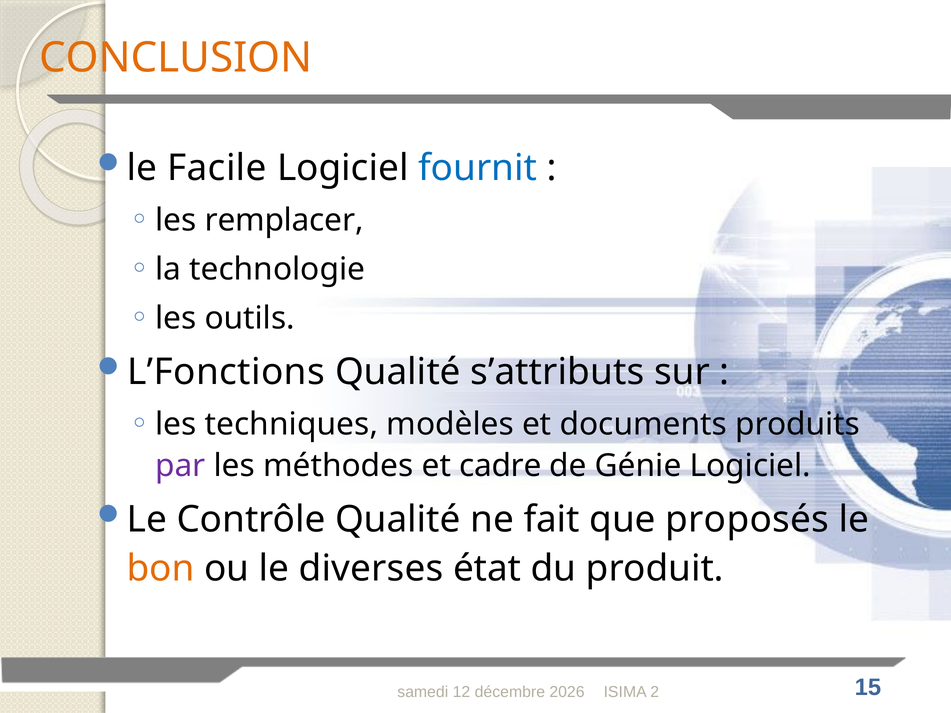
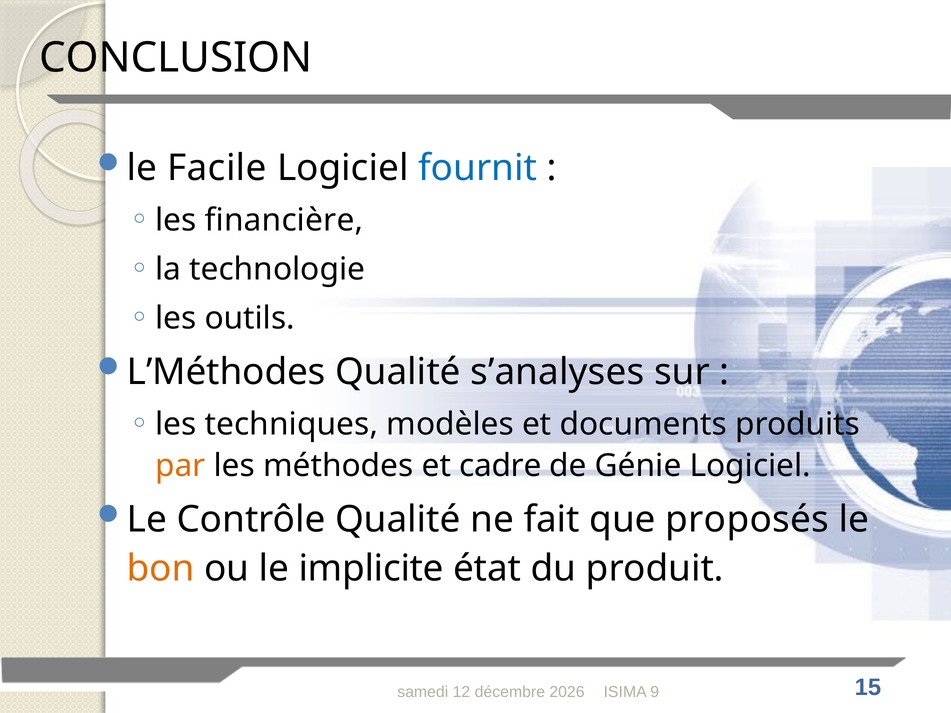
CONCLUSION colour: orange -> black
remplacer: remplacer -> financière
L’Fonctions: L’Fonctions -> L’Méthodes
s’attributs: s’attributs -> s’analyses
par colour: purple -> orange
diverses: diverses -> implicite
2: 2 -> 9
